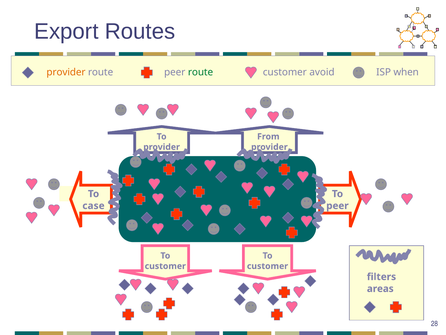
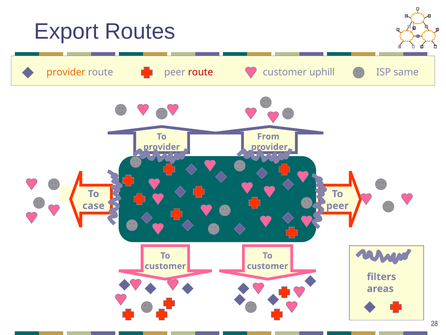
route at (201, 72) colour: green -> red
avoid: avoid -> uphill
when: when -> same
